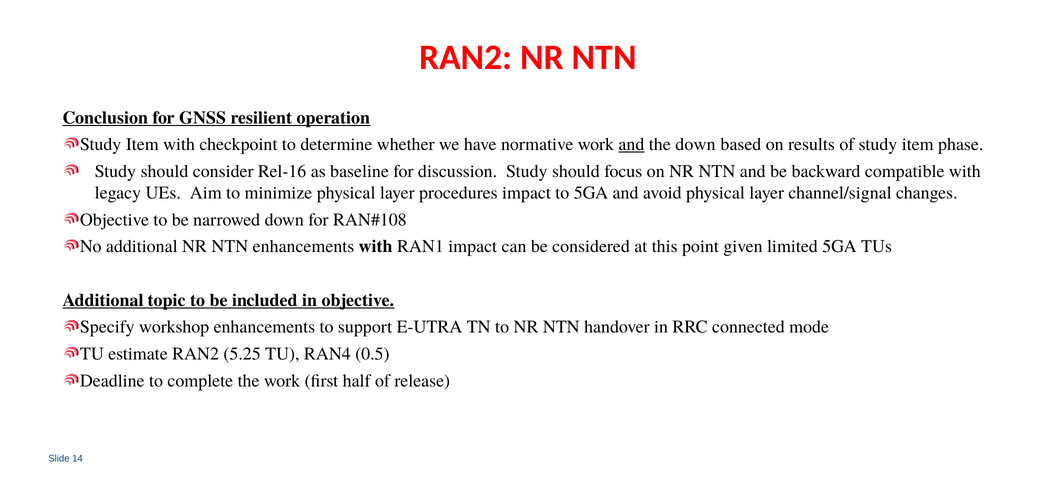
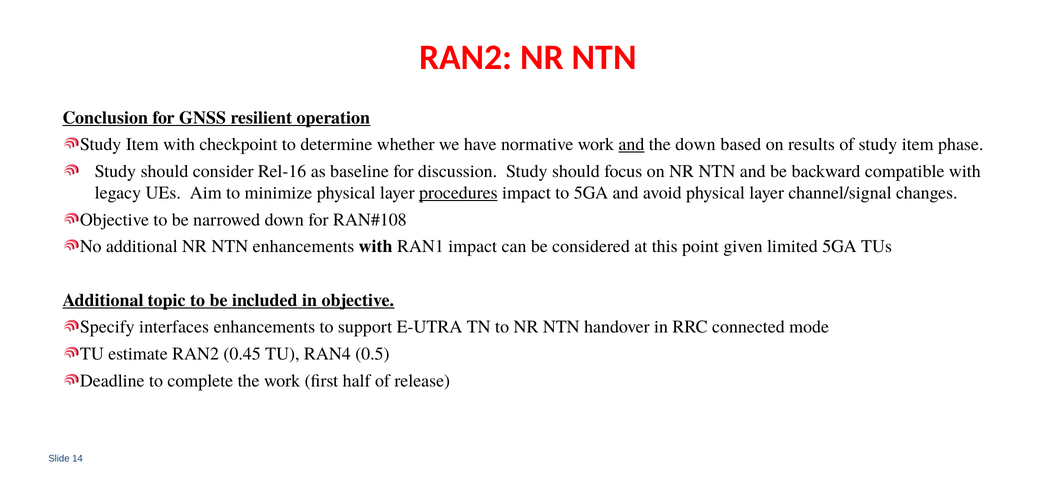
procedures underline: none -> present
workshop: workshop -> interfaces
5.25: 5.25 -> 0.45
